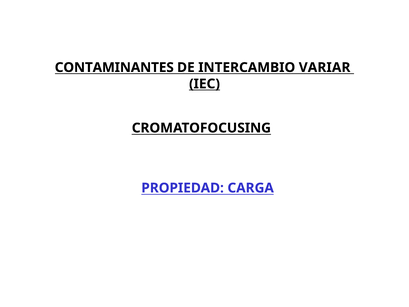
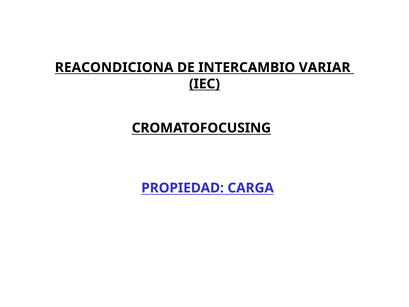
CONTAMINANTES: CONTAMINANTES -> REACONDICIONA
